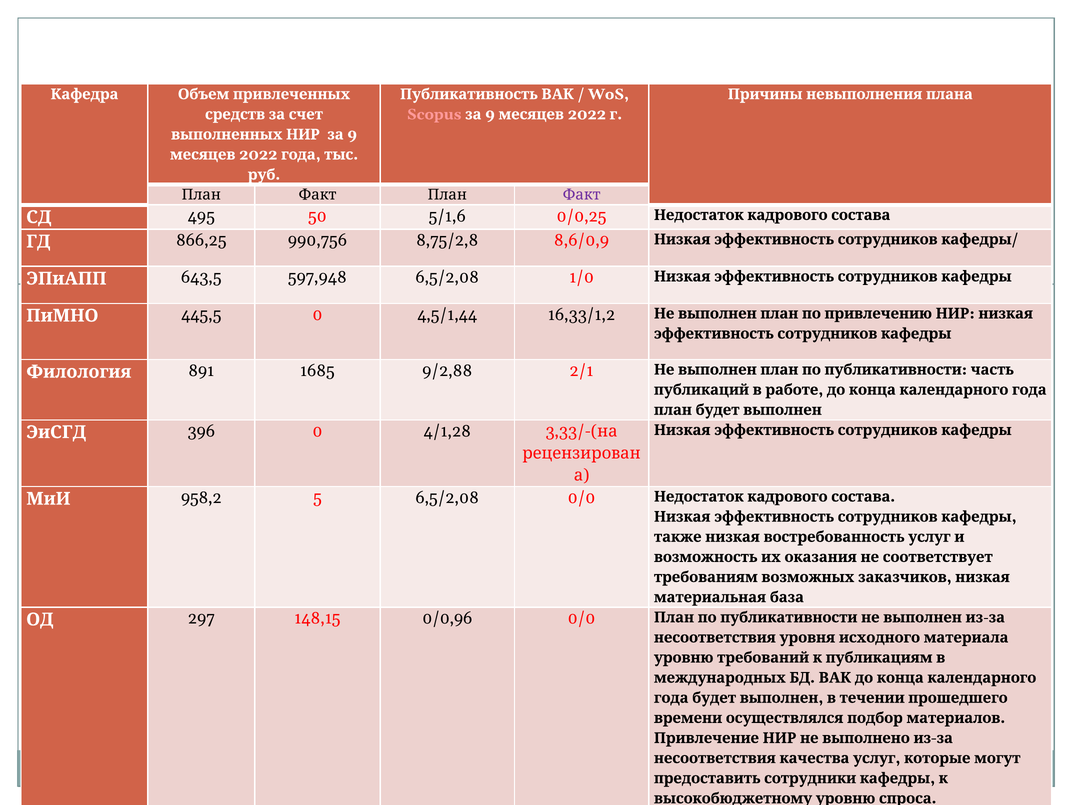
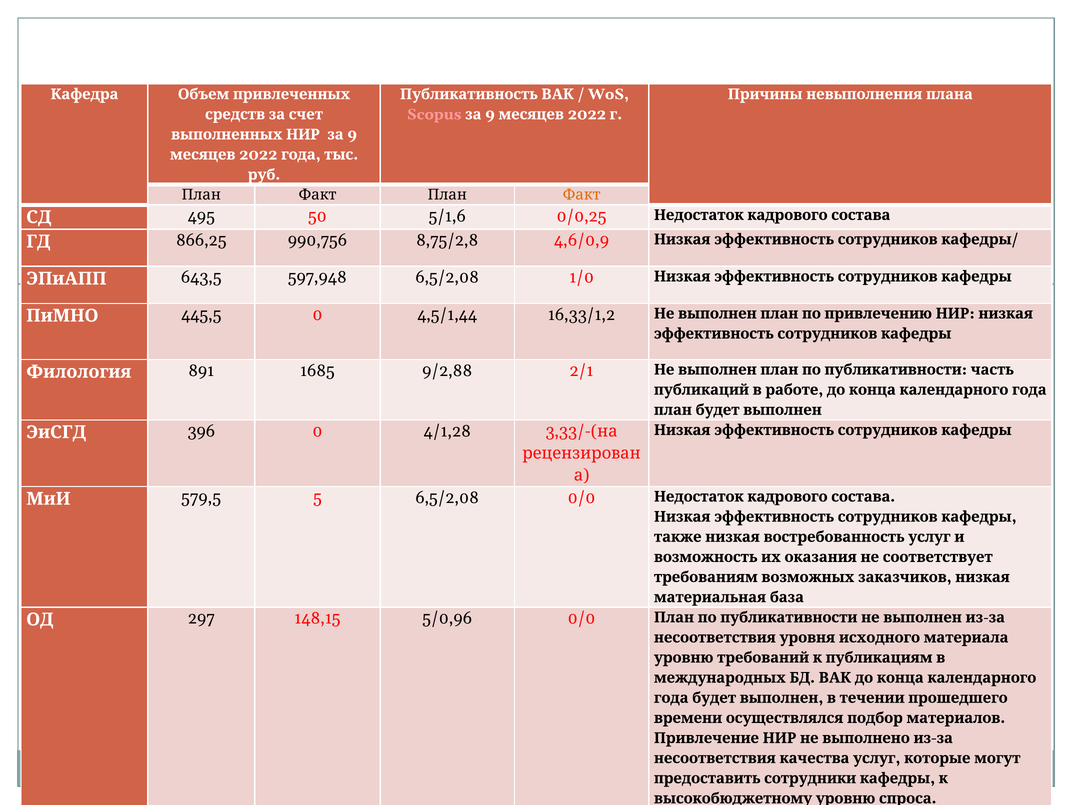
Факт at (582, 195) colour: purple -> orange
8,6/0,9: 8,6/0,9 -> 4,6/0,9
958,2: 958,2 -> 579,5
0/0,96: 0/0,96 -> 5/0,96
